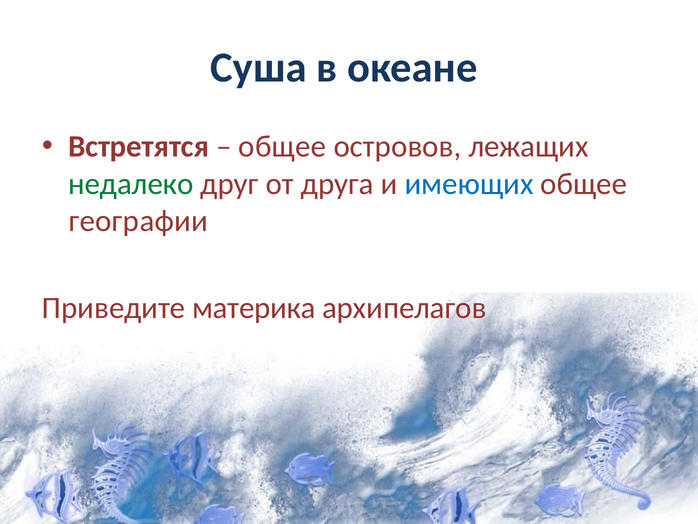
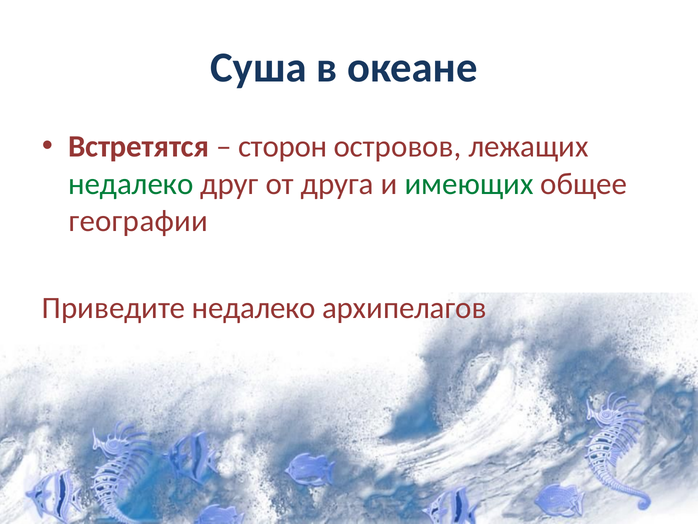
общее at (282, 146): общее -> сторон
имеющих colour: blue -> green
Приведите материка: материка -> недалеко
